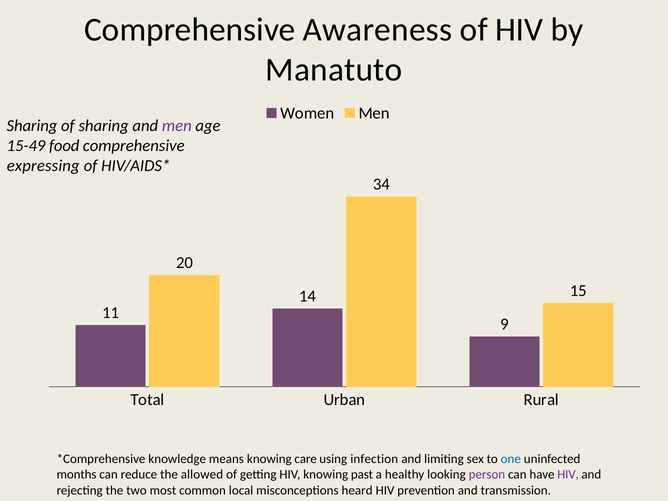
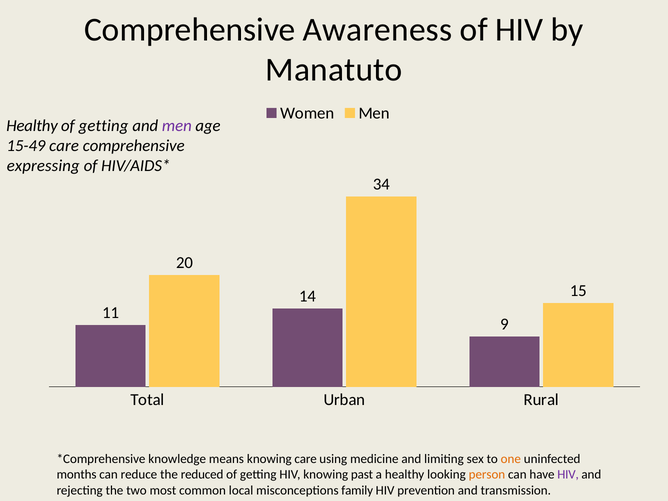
Sharing at (32, 126): Sharing -> Healthy
sharing at (104, 126): sharing -> getting
15-49 food: food -> care
infection: infection -> medicine
one colour: blue -> orange
allowed: allowed -> reduced
person colour: purple -> orange
heard: heard -> family
